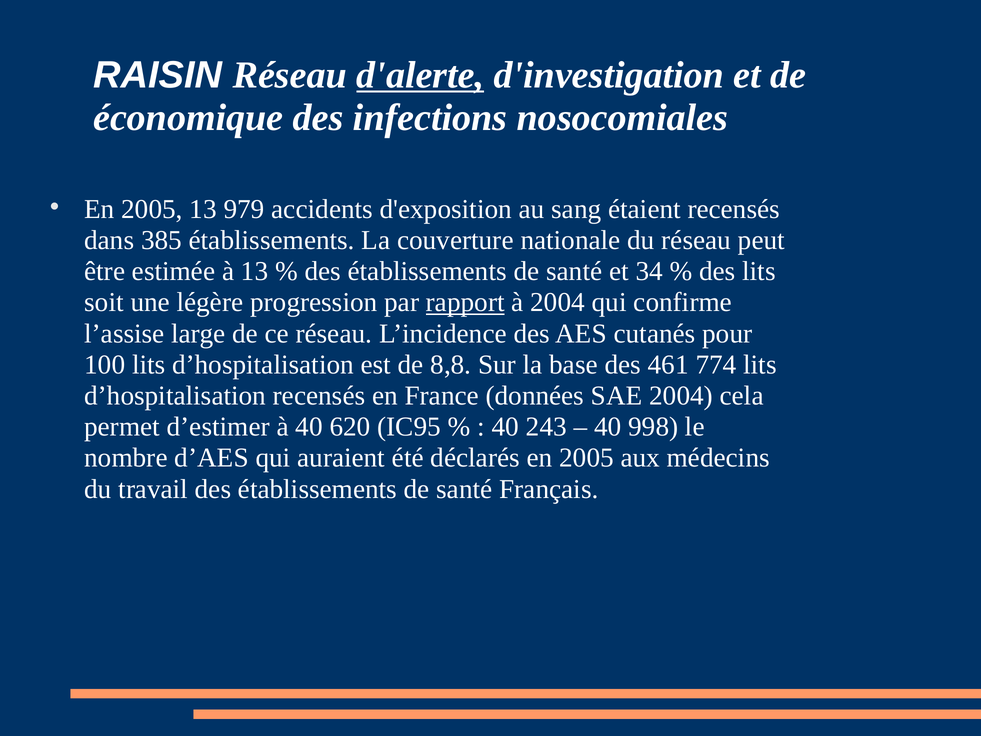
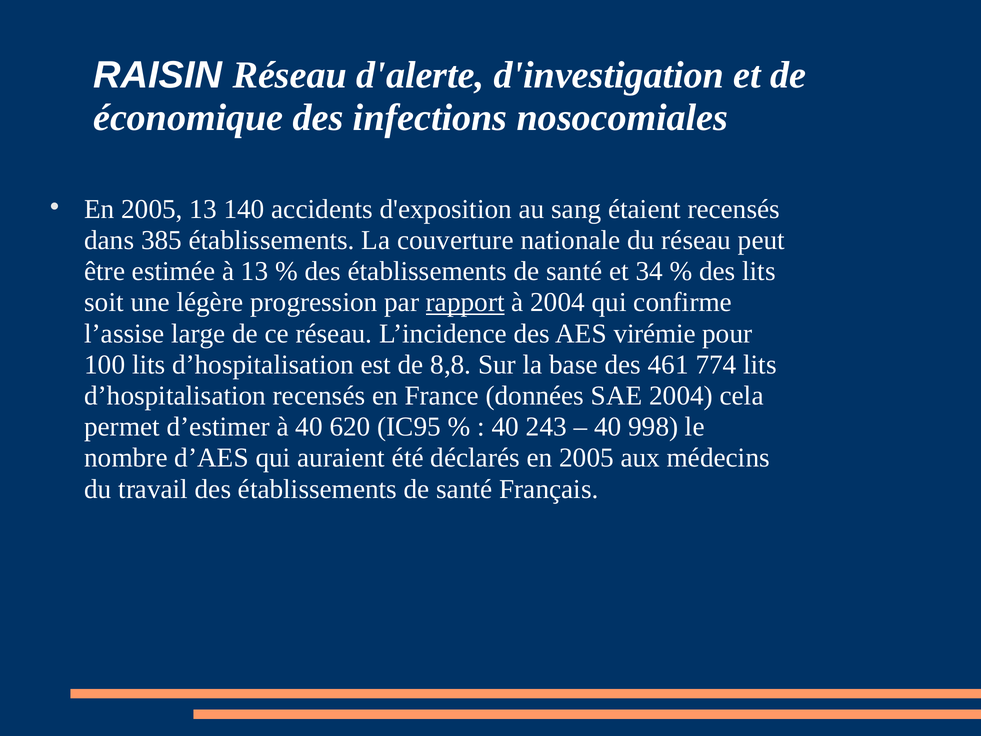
d'alerte underline: present -> none
979: 979 -> 140
cutanés: cutanés -> virémie
